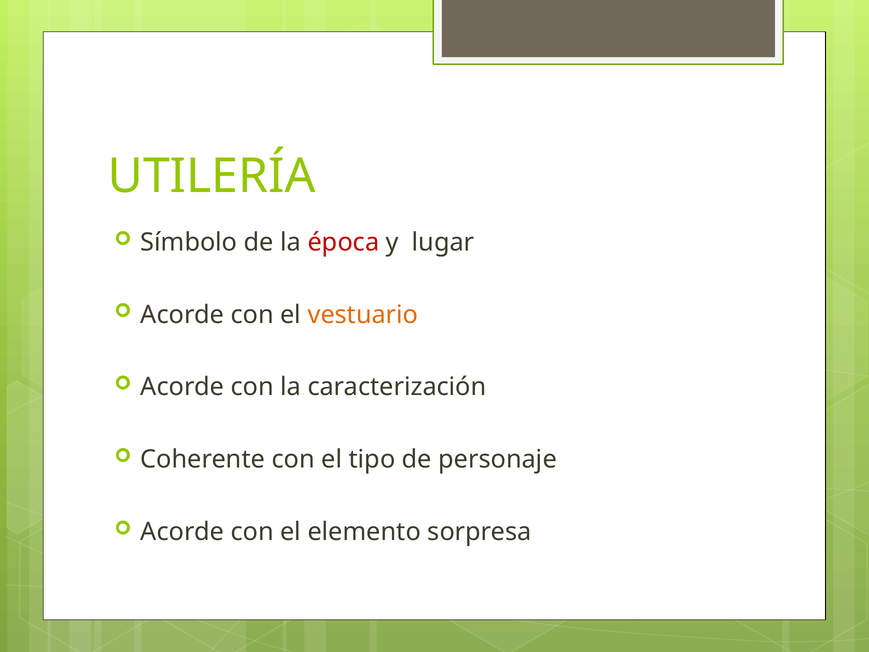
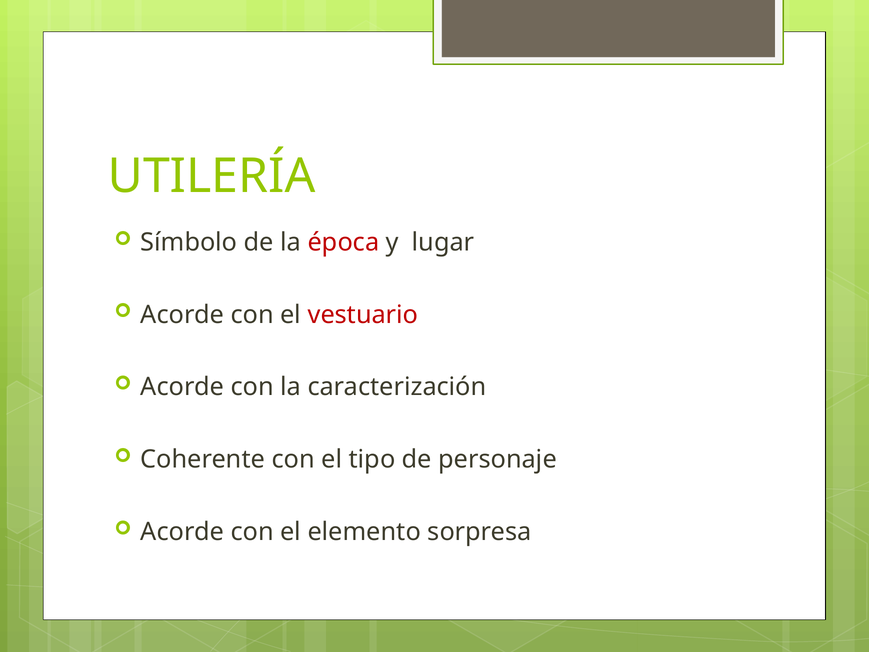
vestuario colour: orange -> red
